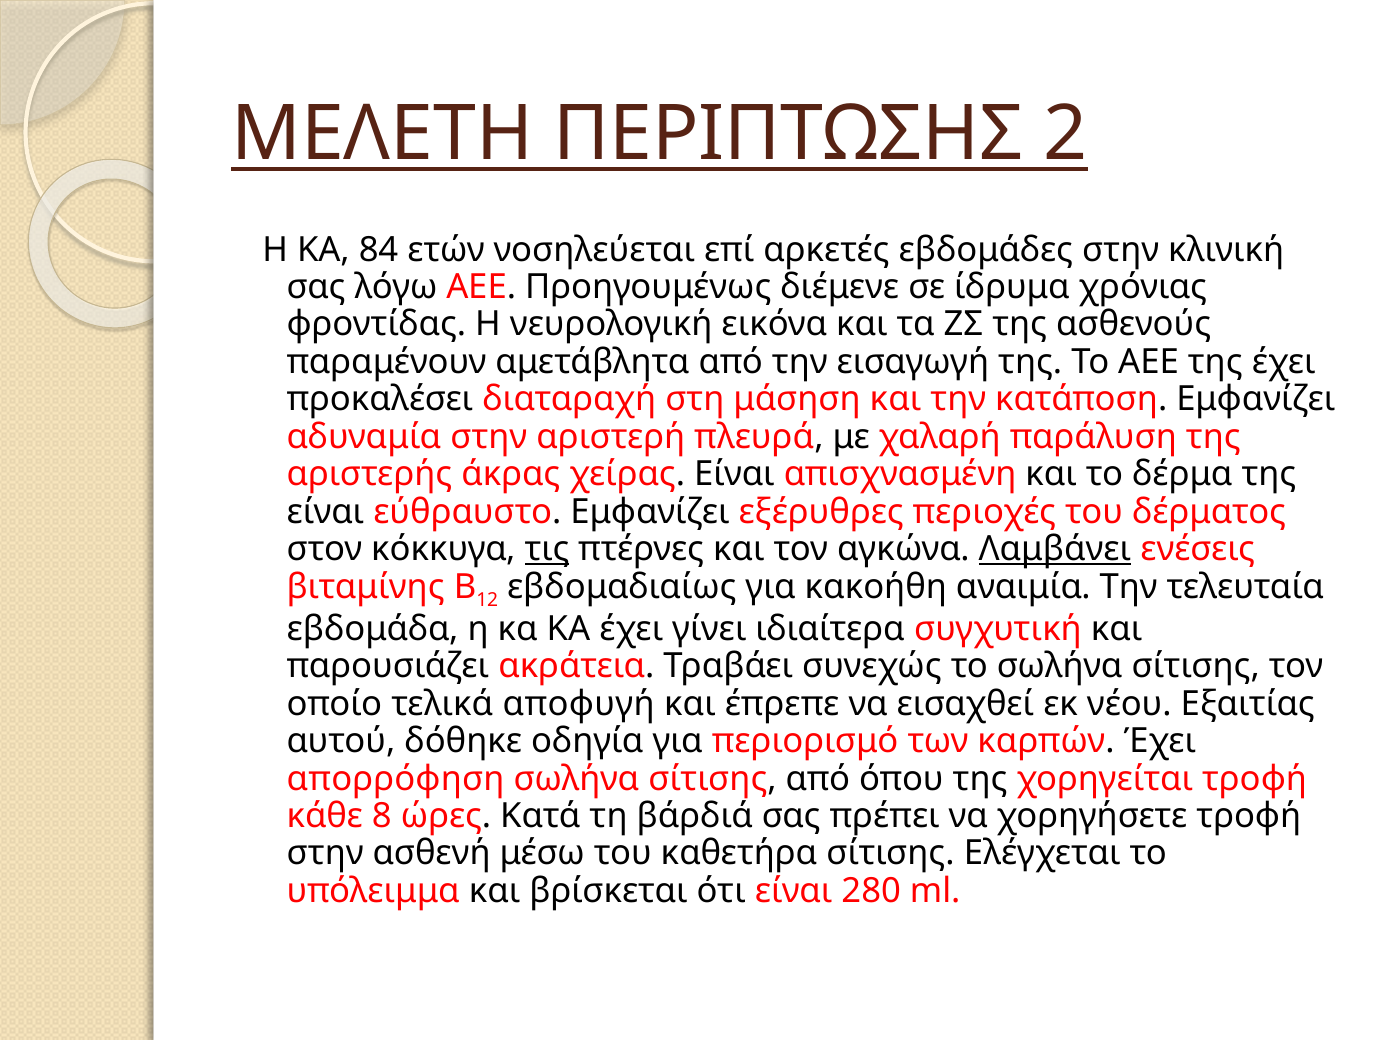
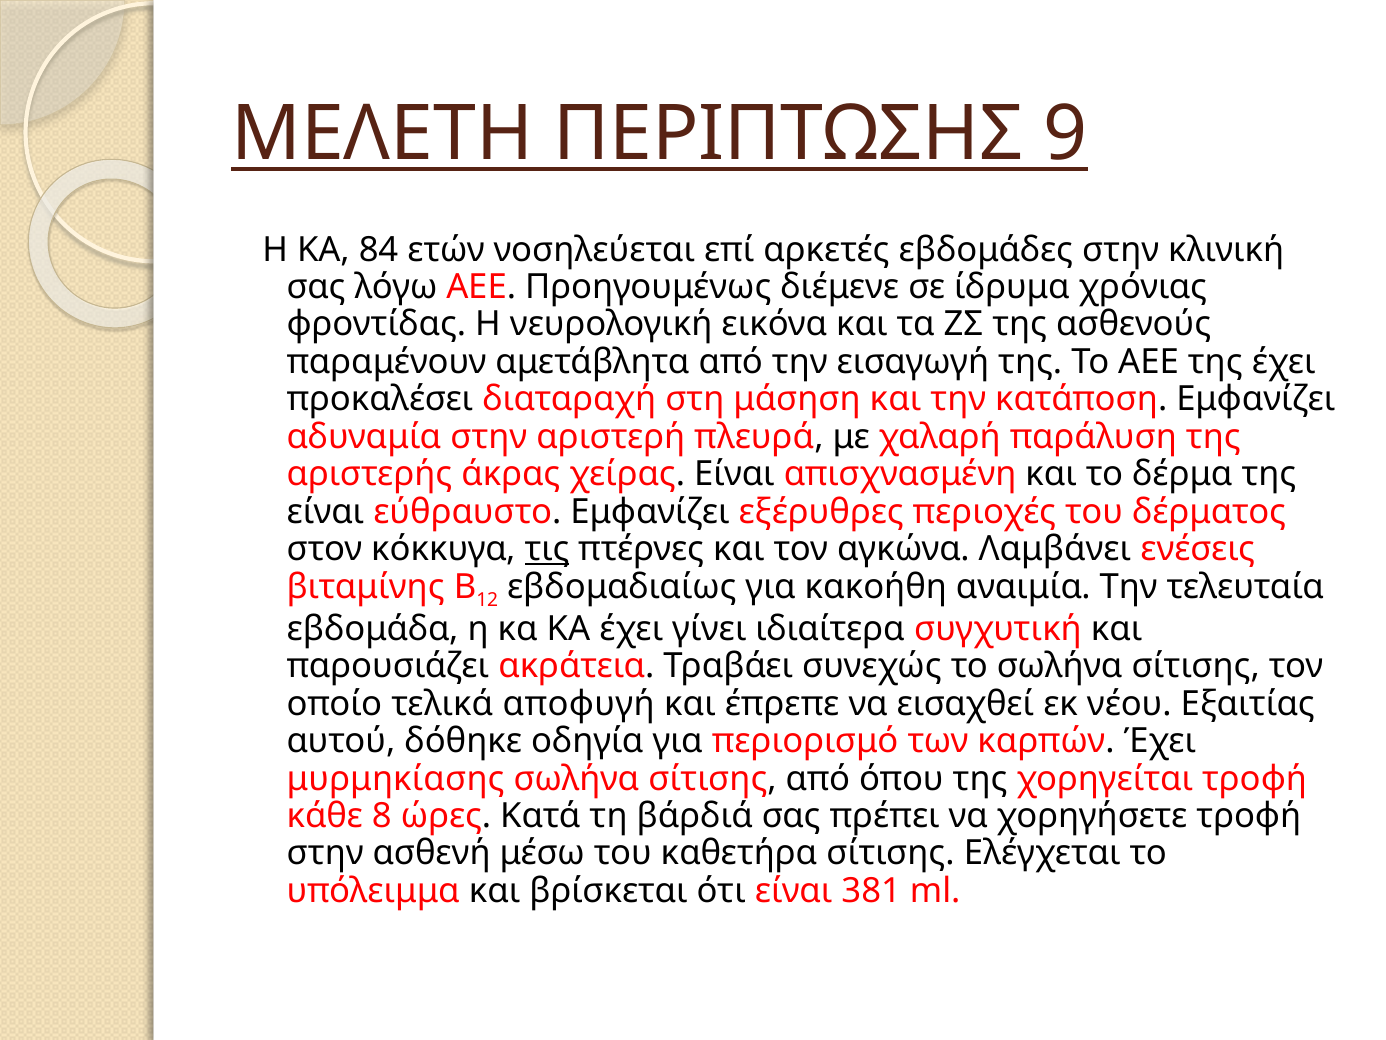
2: 2 -> 9
Λαμβάνει underline: present -> none
απορρόφηση: απορρόφηση -> μυρμηκίασης
280: 280 -> 381
